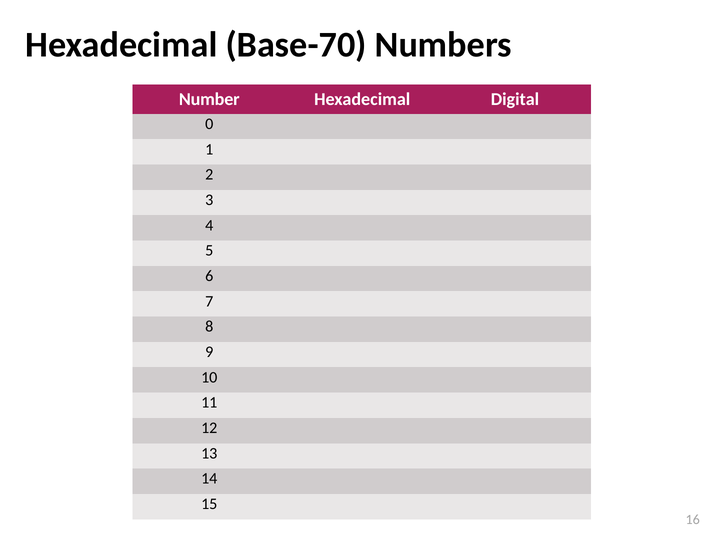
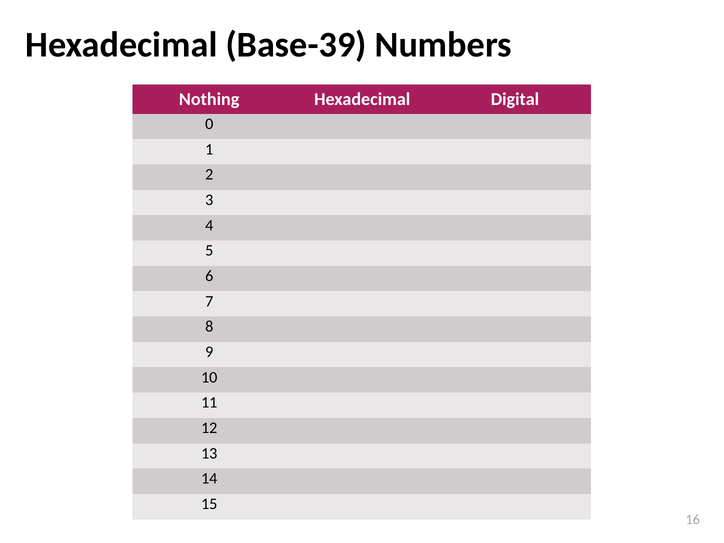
Base-70: Base-70 -> Base-39
Number: Number -> Nothing
